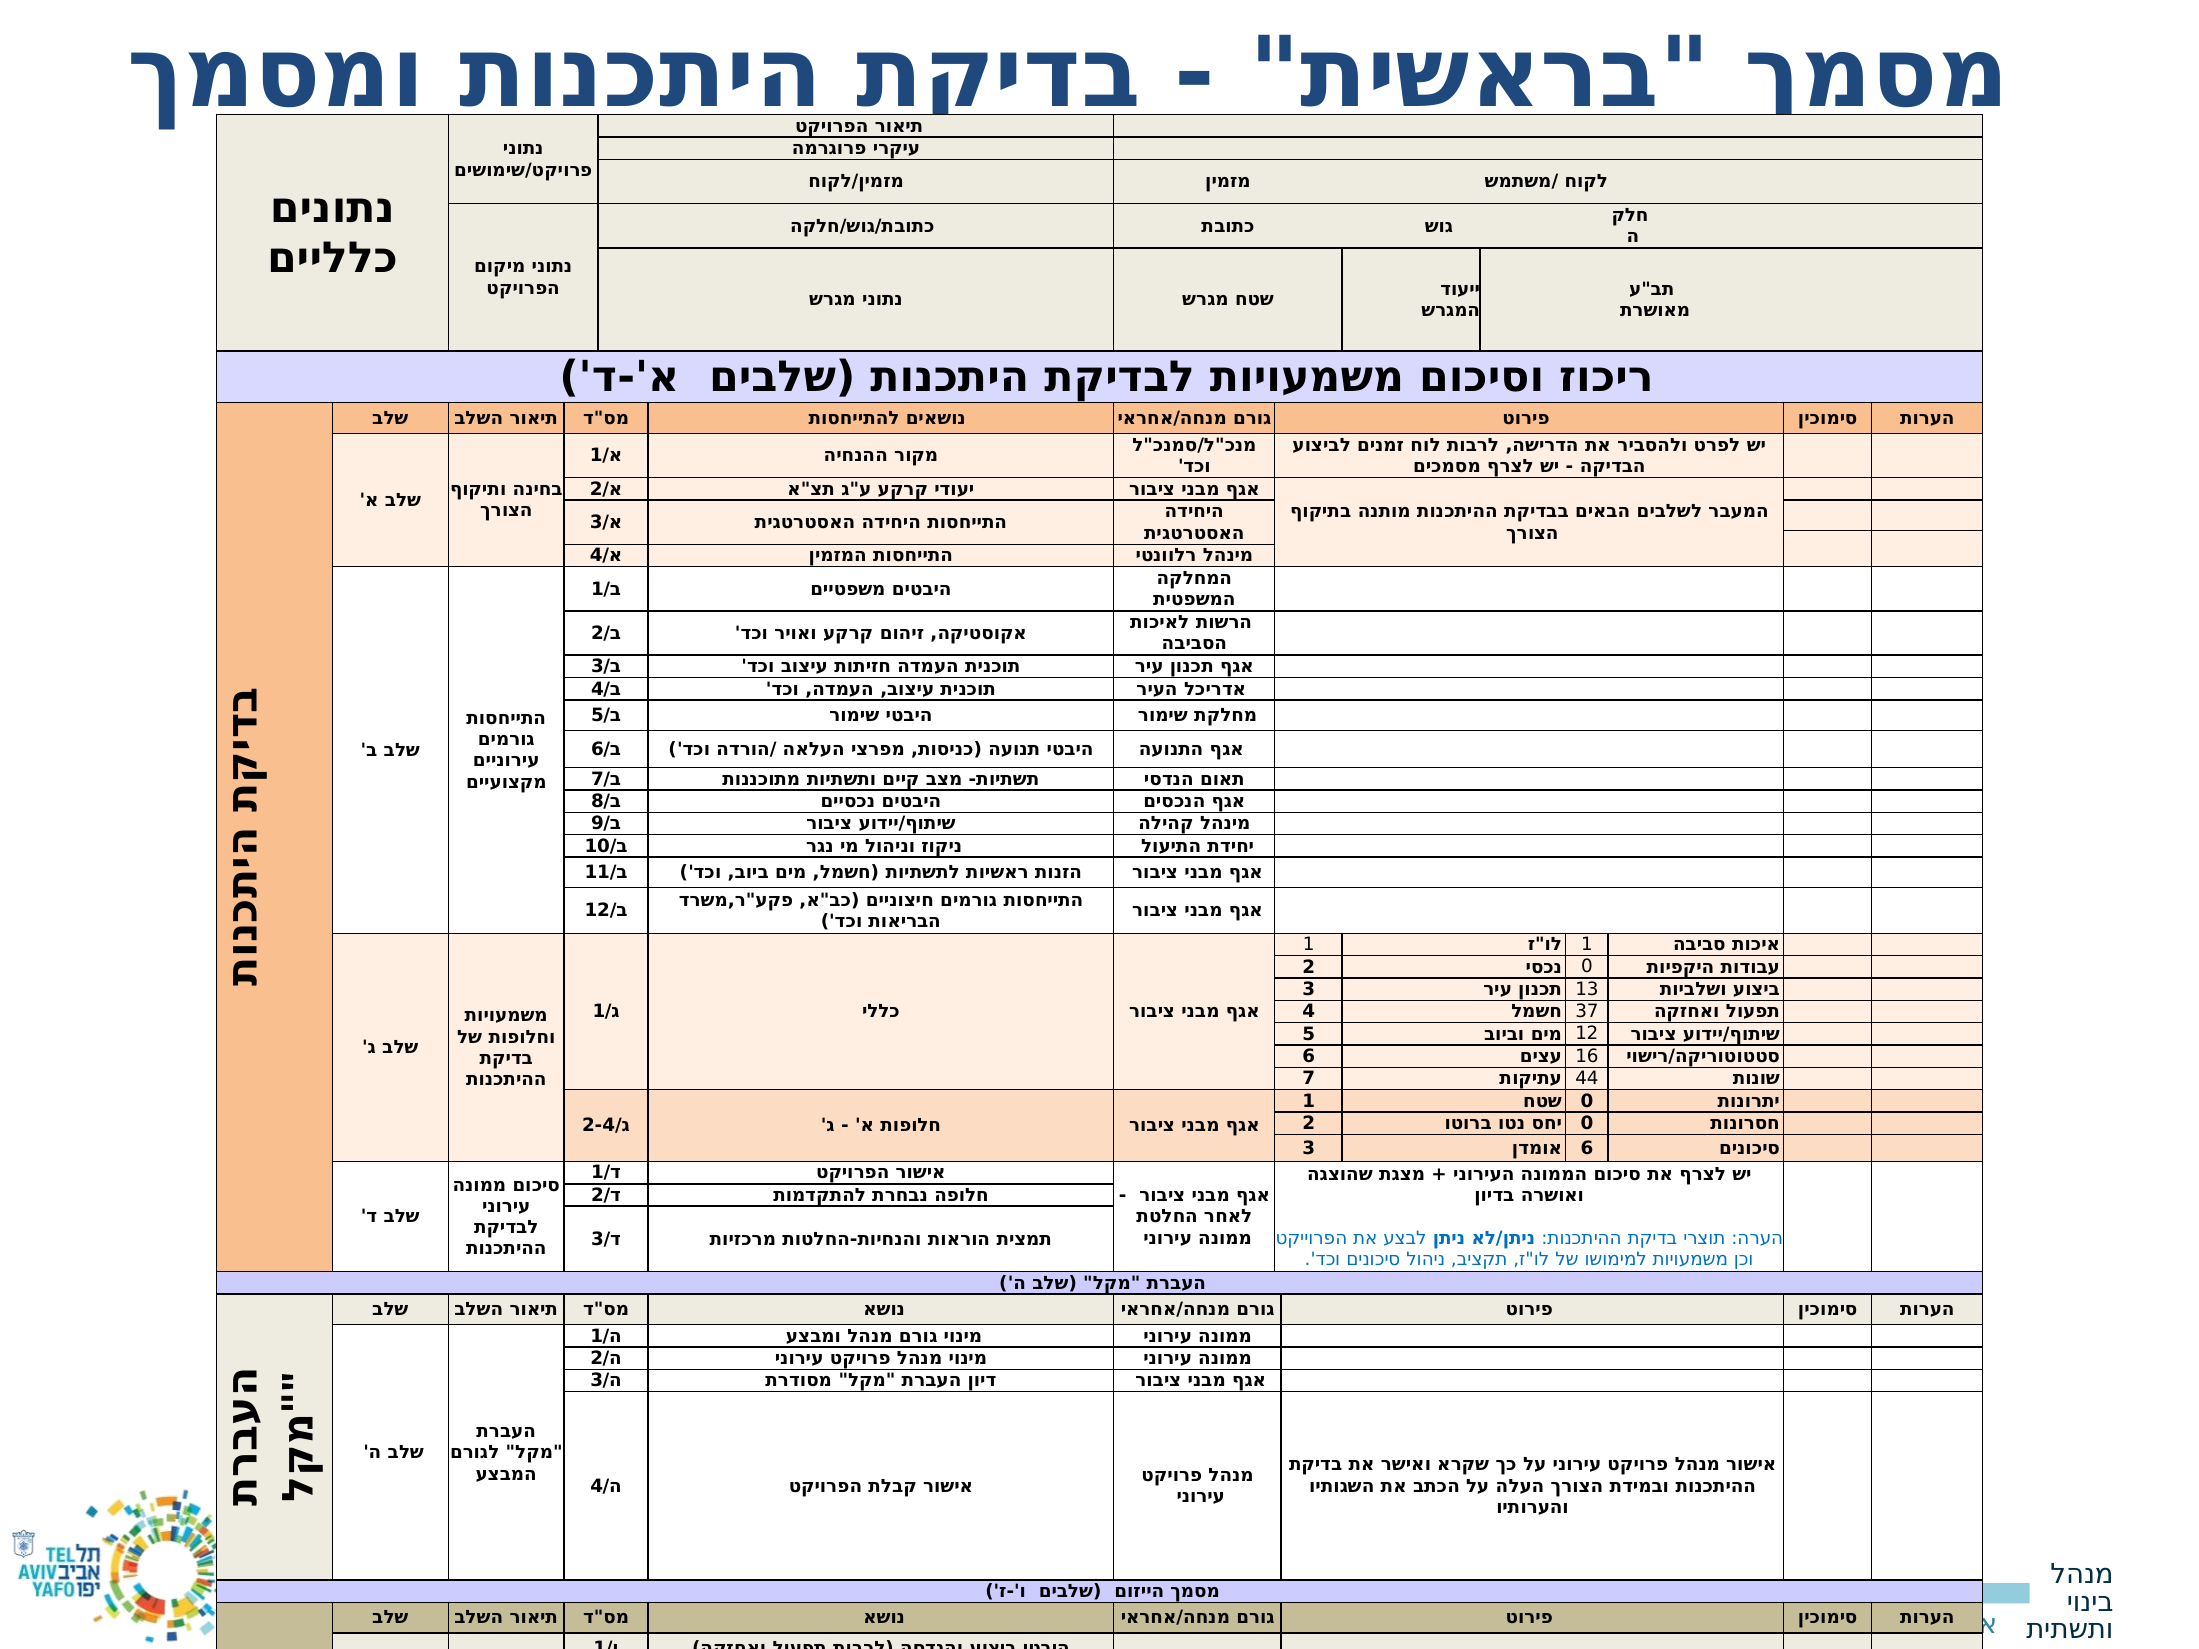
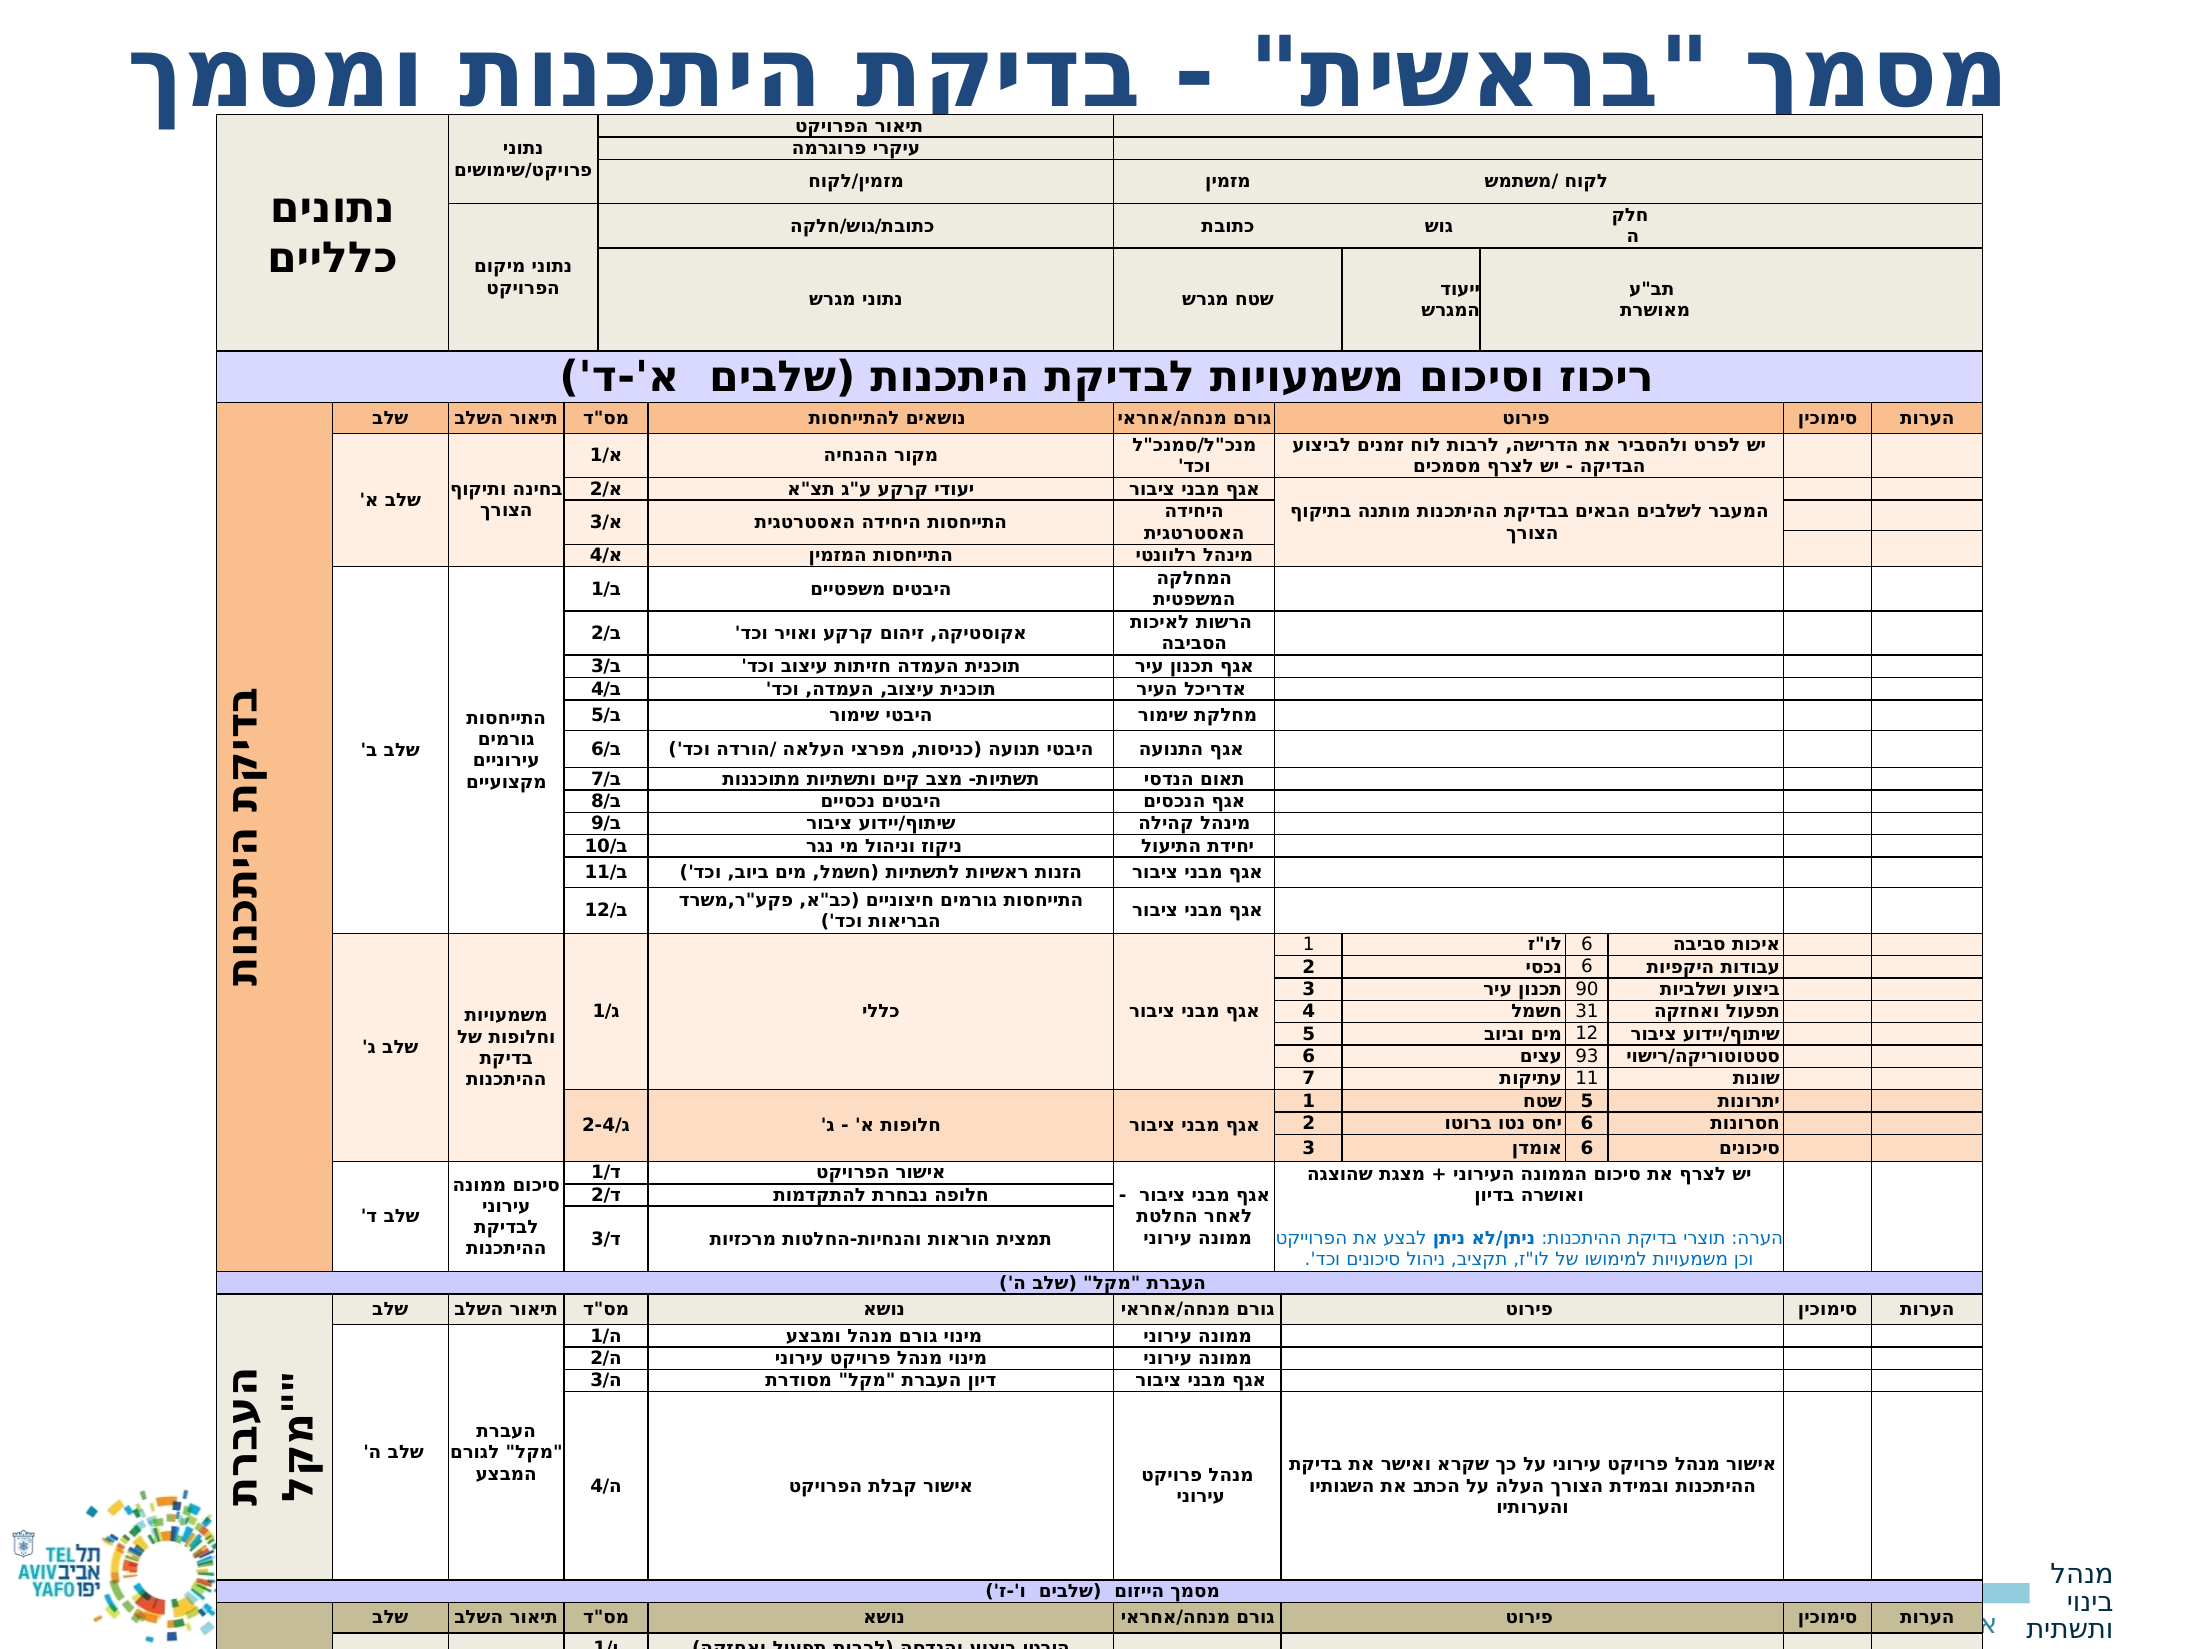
1 at (1587, 945): 1 -> 6
0 at (1587, 967): 0 -> 6
13: 13 -> 90
37: 37 -> 31
16: 16 -> 93
44 at (1587, 1079): 44 -> 11
0 at (1587, 1101): 0 -> 5
0 at (1587, 1124): 0 -> 6
